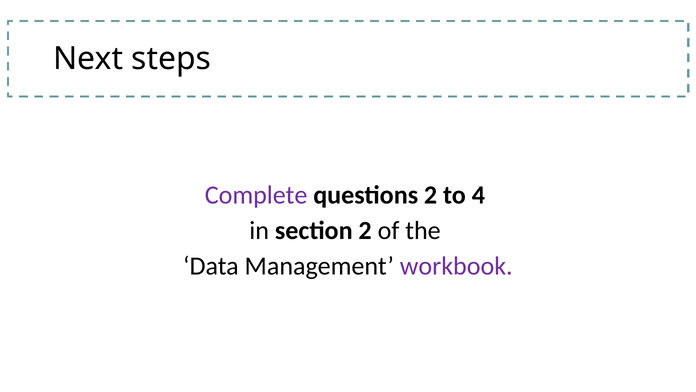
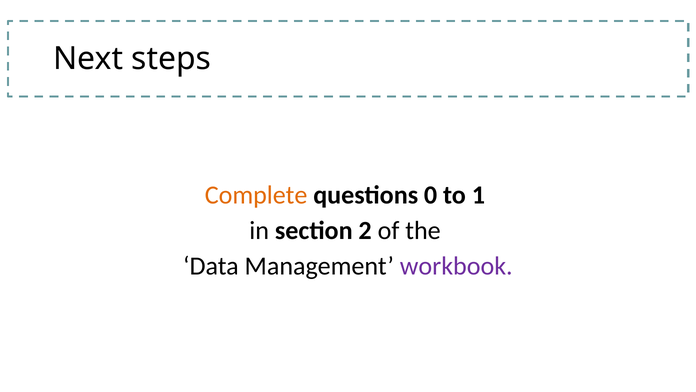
Complete colour: purple -> orange
questions 2: 2 -> 0
4: 4 -> 1
